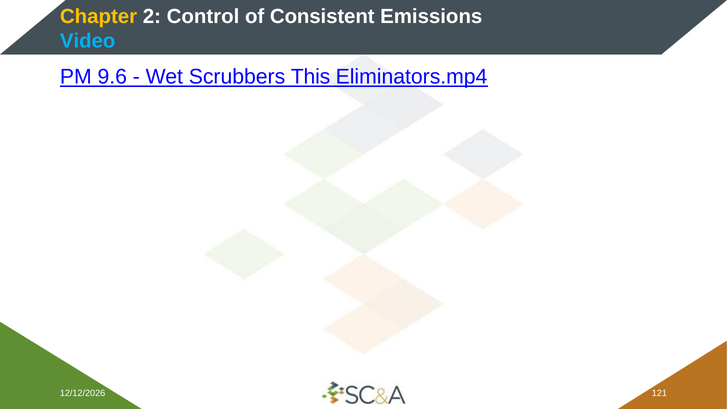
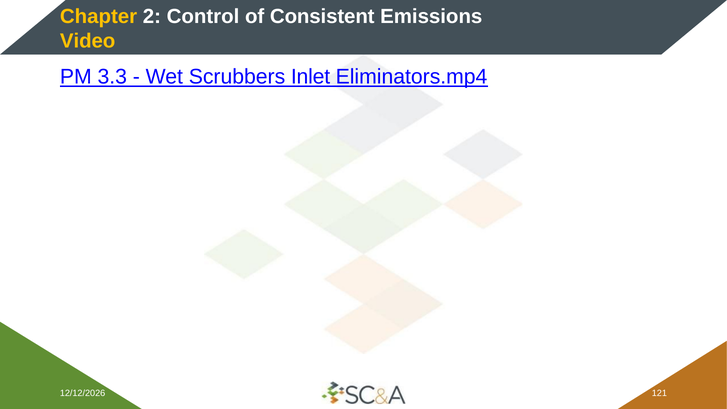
Video colour: light blue -> yellow
9.6: 9.6 -> 3.3
This: This -> Inlet
